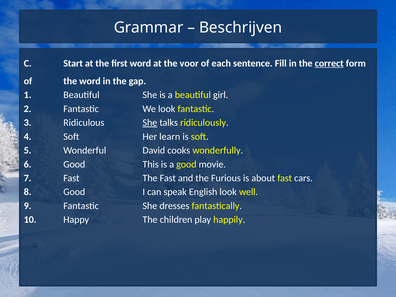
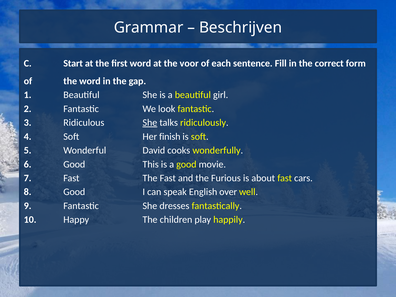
correct underline: present -> none
learn: learn -> finish
English look: look -> over
